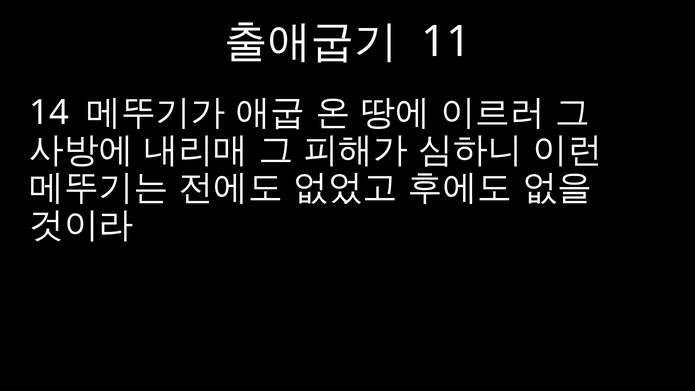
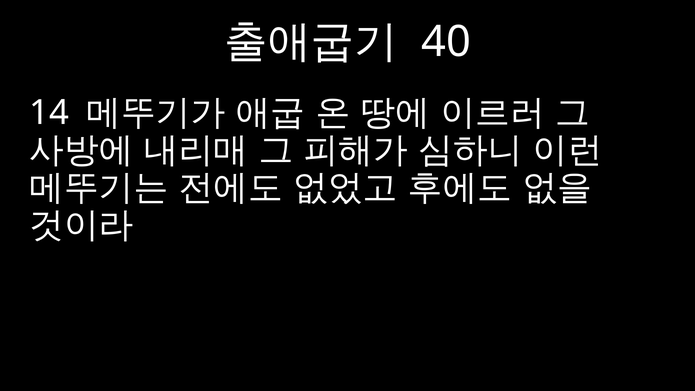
11: 11 -> 40
